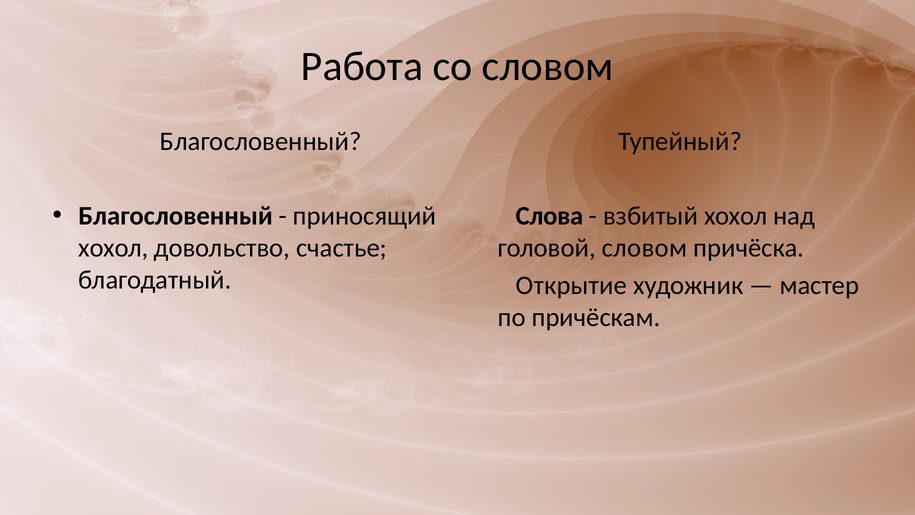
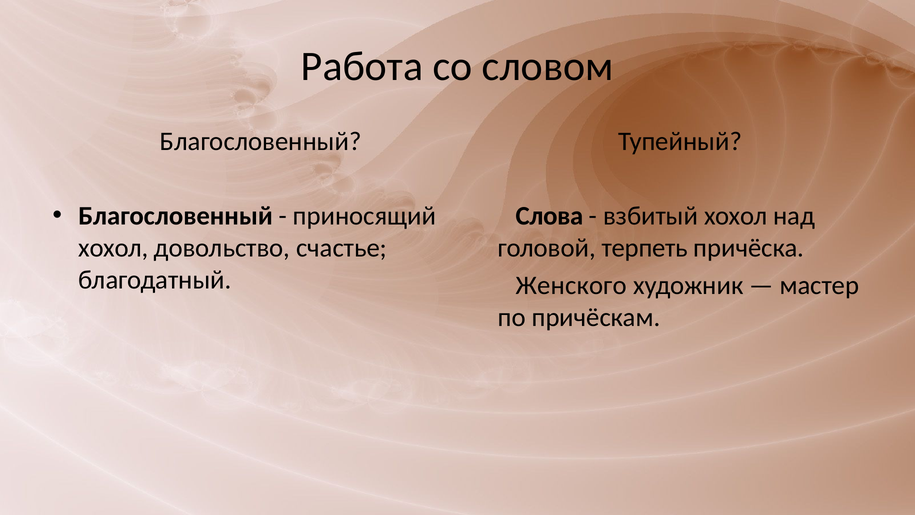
головой словом: словом -> терпеть
Открытие: Открытие -> Женского
